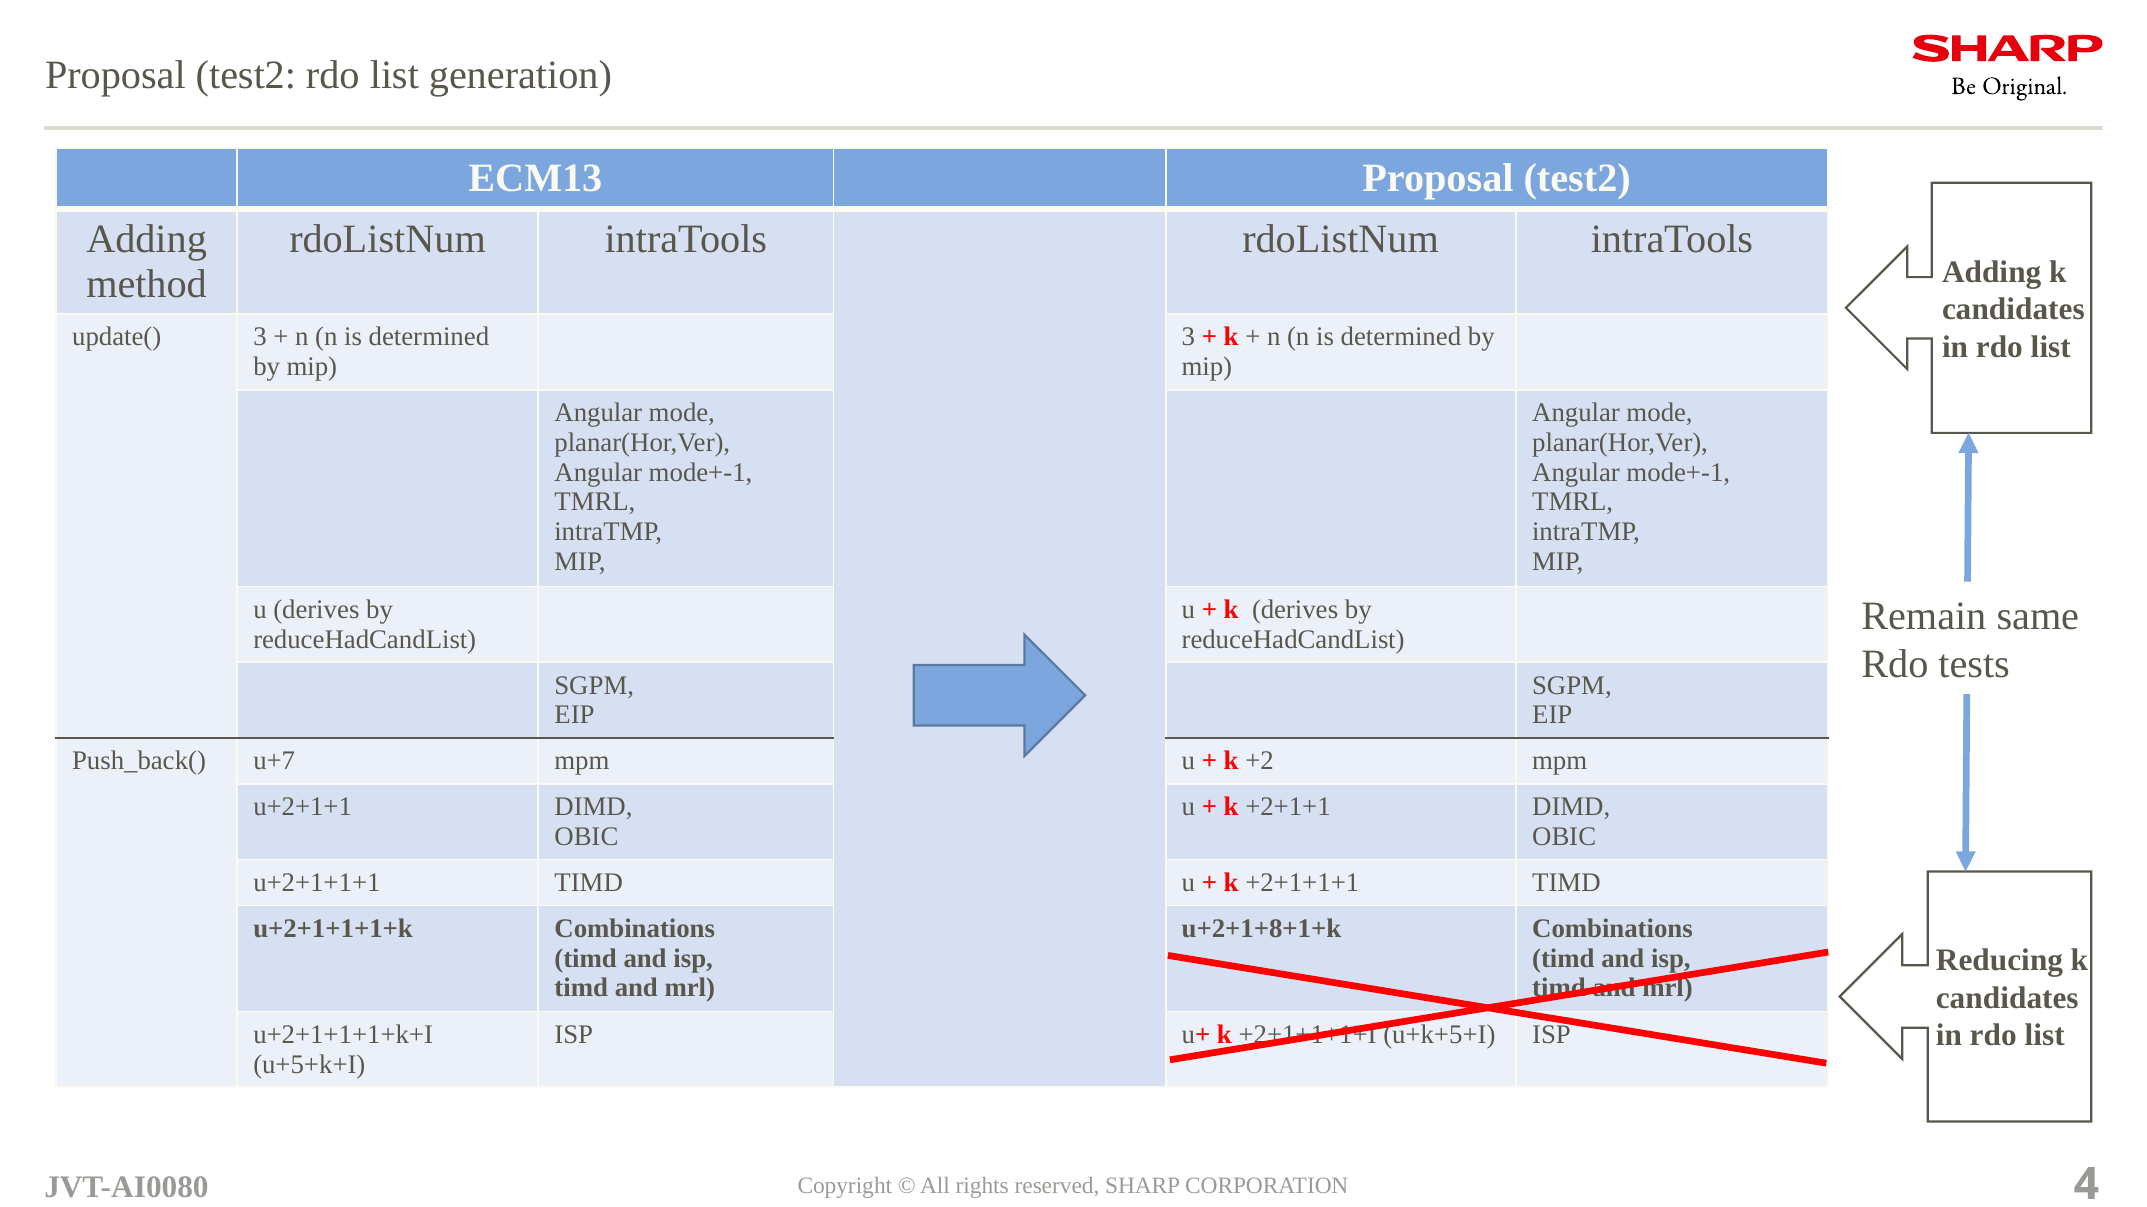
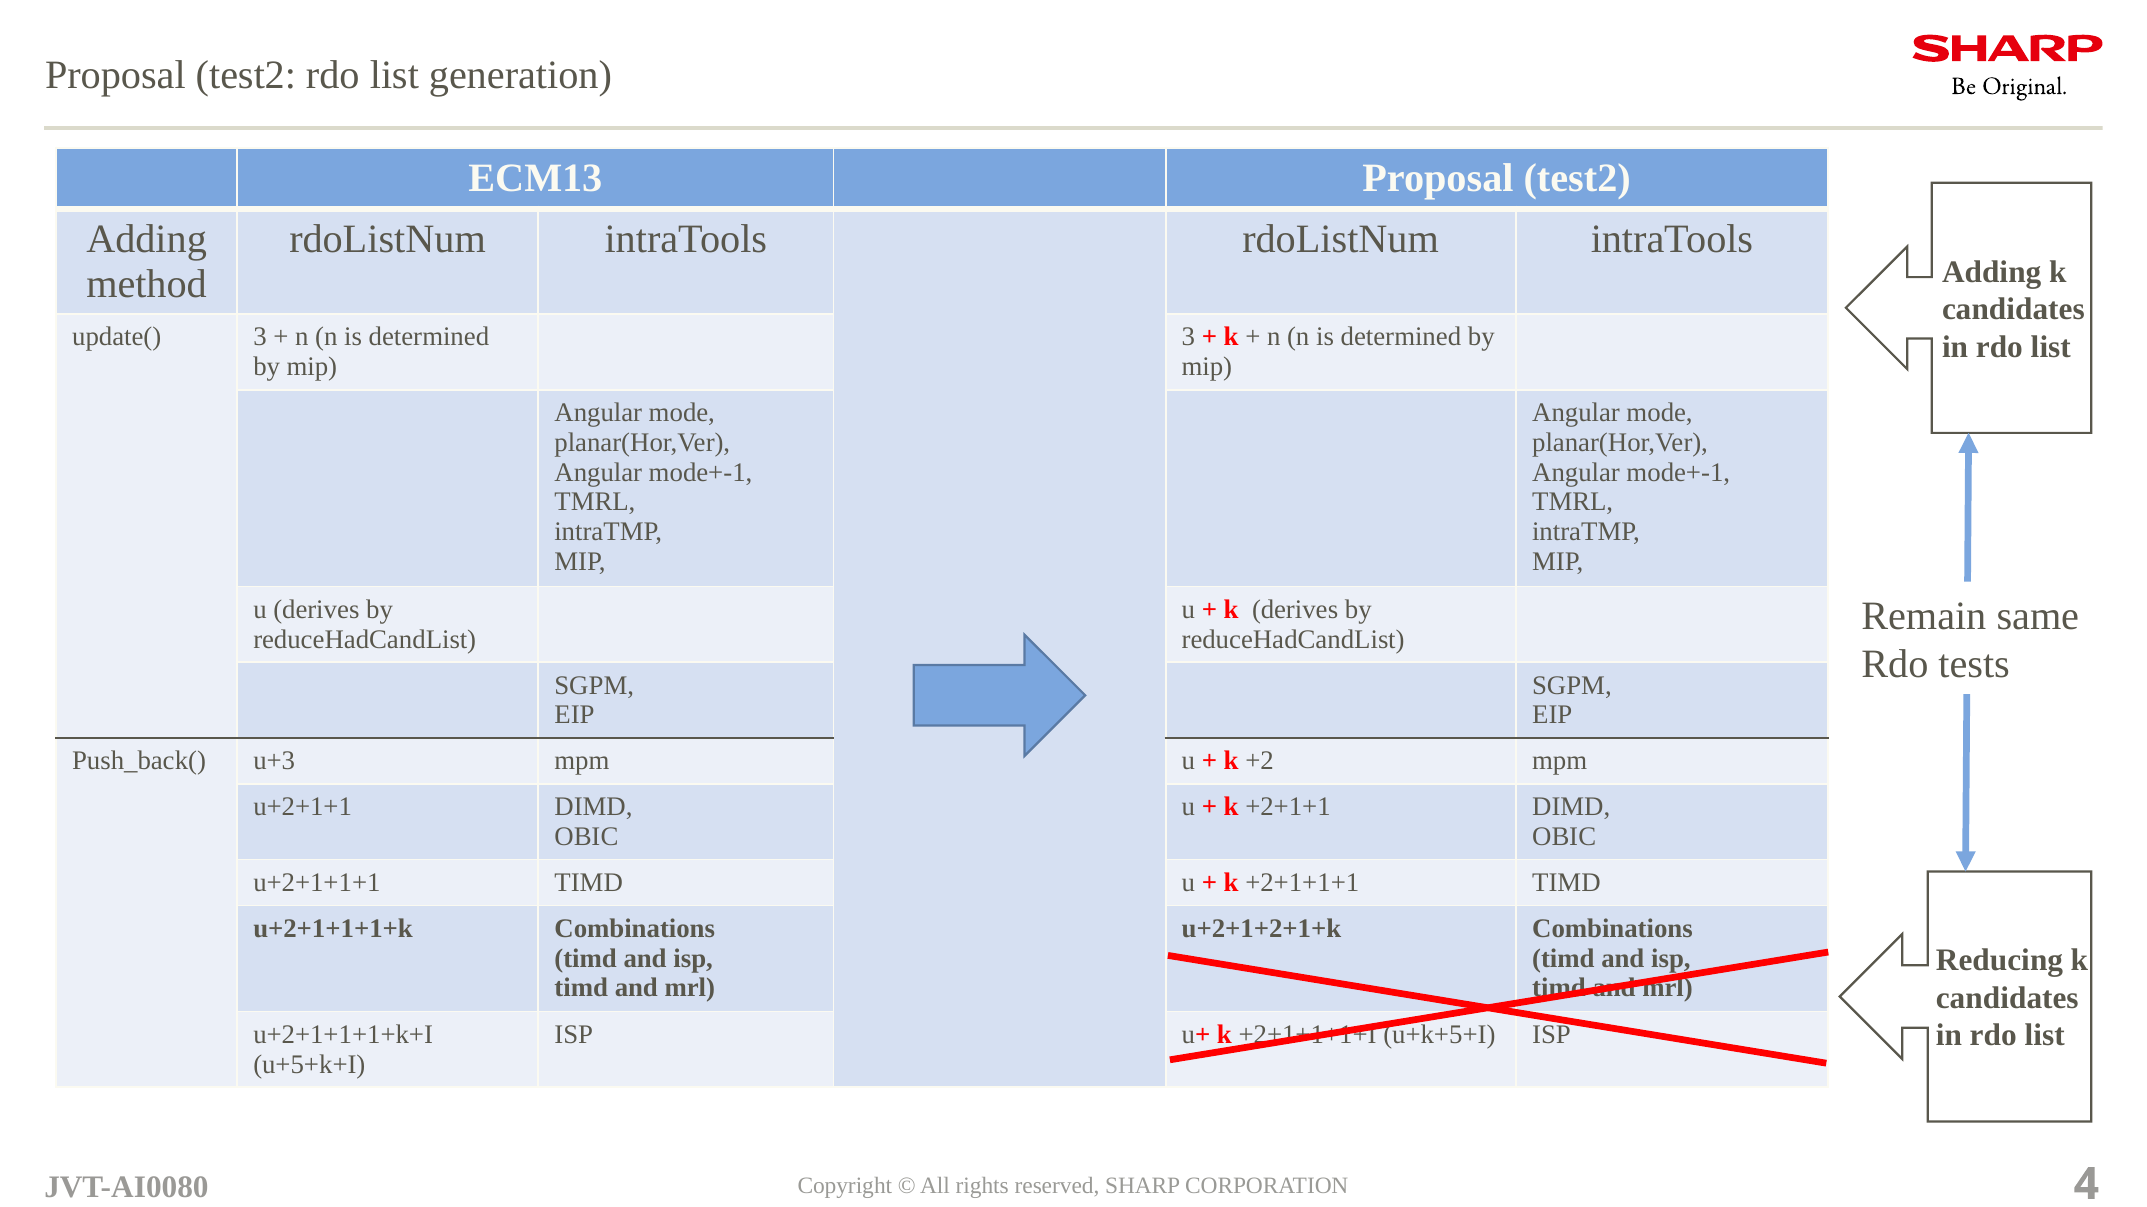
u+7: u+7 -> u+3
u+2+1+8+1+k: u+2+1+8+1+k -> u+2+1+2+1+k
